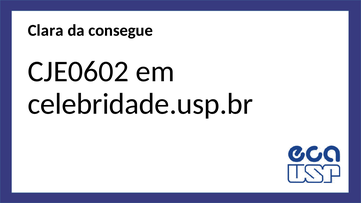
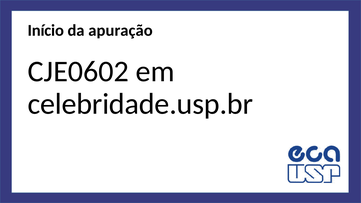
Clara: Clara -> Início
consegue: consegue -> apuração
